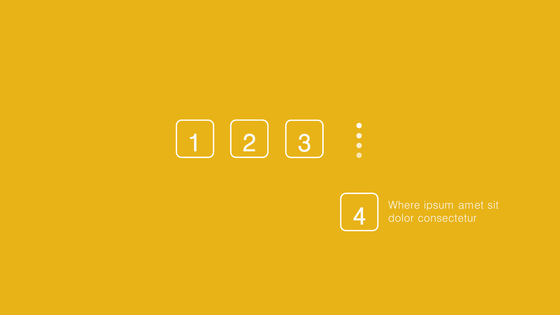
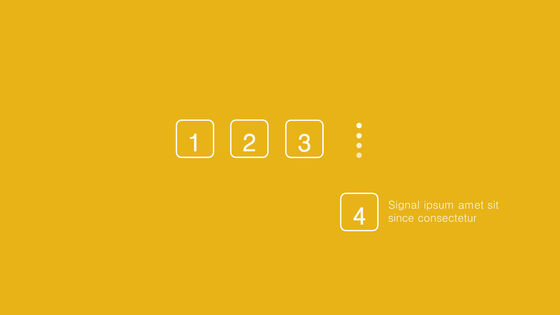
Where: Where -> Signal
dolor: dolor -> since
